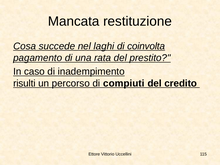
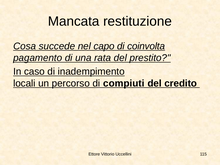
laghi: laghi -> capo
risulti: risulti -> locali
